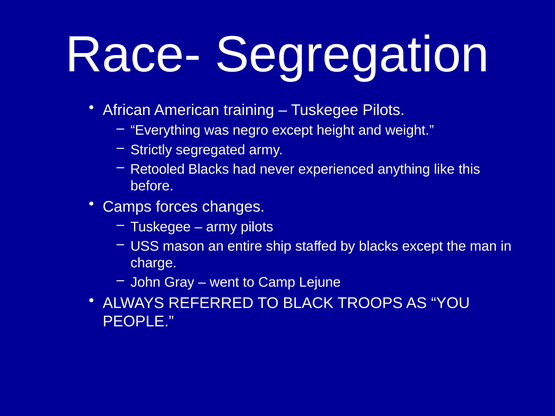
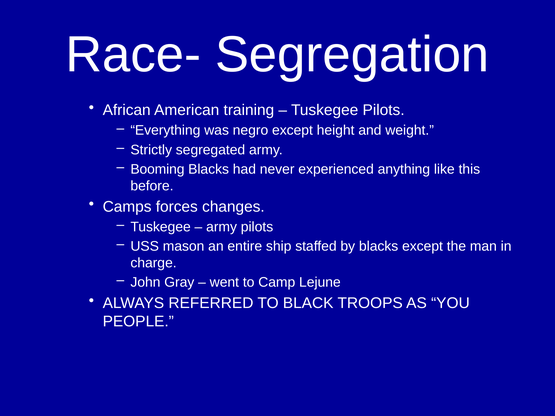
Retooled: Retooled -> Booming
